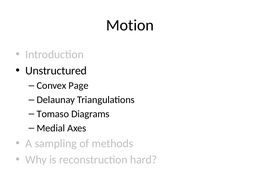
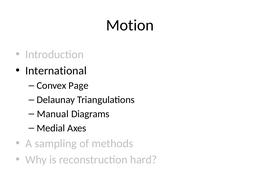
Unstructured: Unstructured -> International
Tomaso: Tomaso -> Manual
